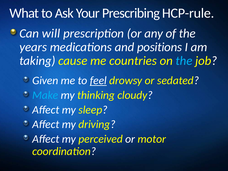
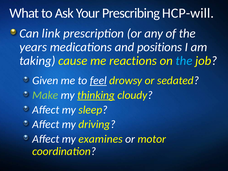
HCP-rule: HCP-rule -> HCP-will
will: will -> link
countries: countries -> reactions
Make colour: light blue -> light green
thinking underline: none -> present
perceived: perceived -> examines
